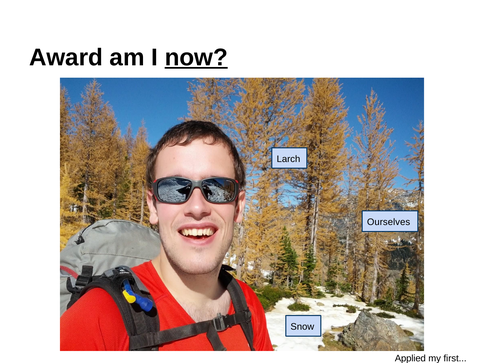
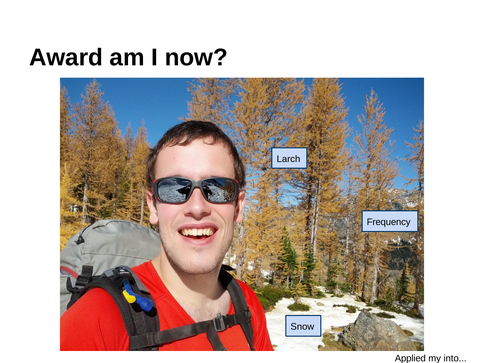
now underline: present -> none
Ourselves: Ourselves -> Frequency
first: first -> into
